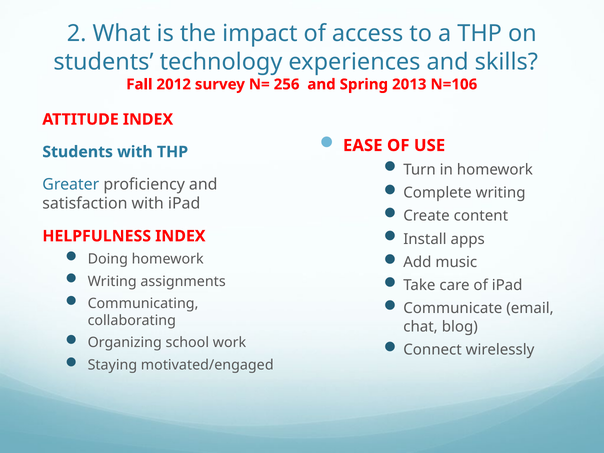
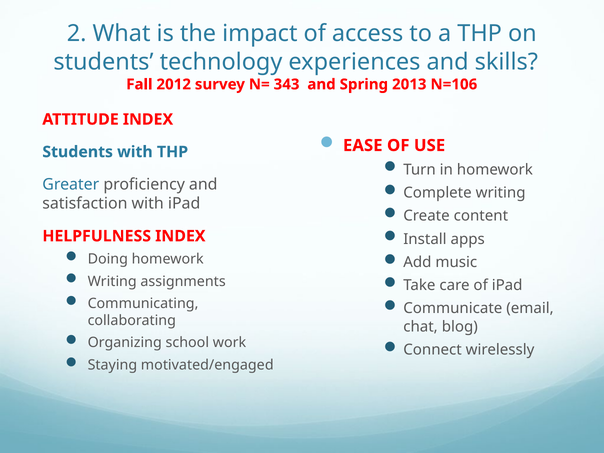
256: 256 -> 343
